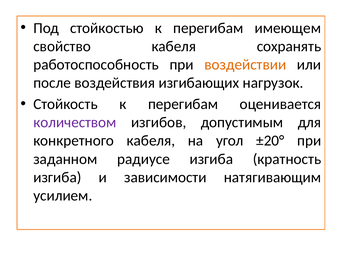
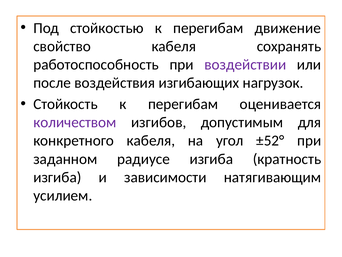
имеющем: имеющем -> движение
воздействии colour: orange -> purple
±20°: ±20° -> ±52°
